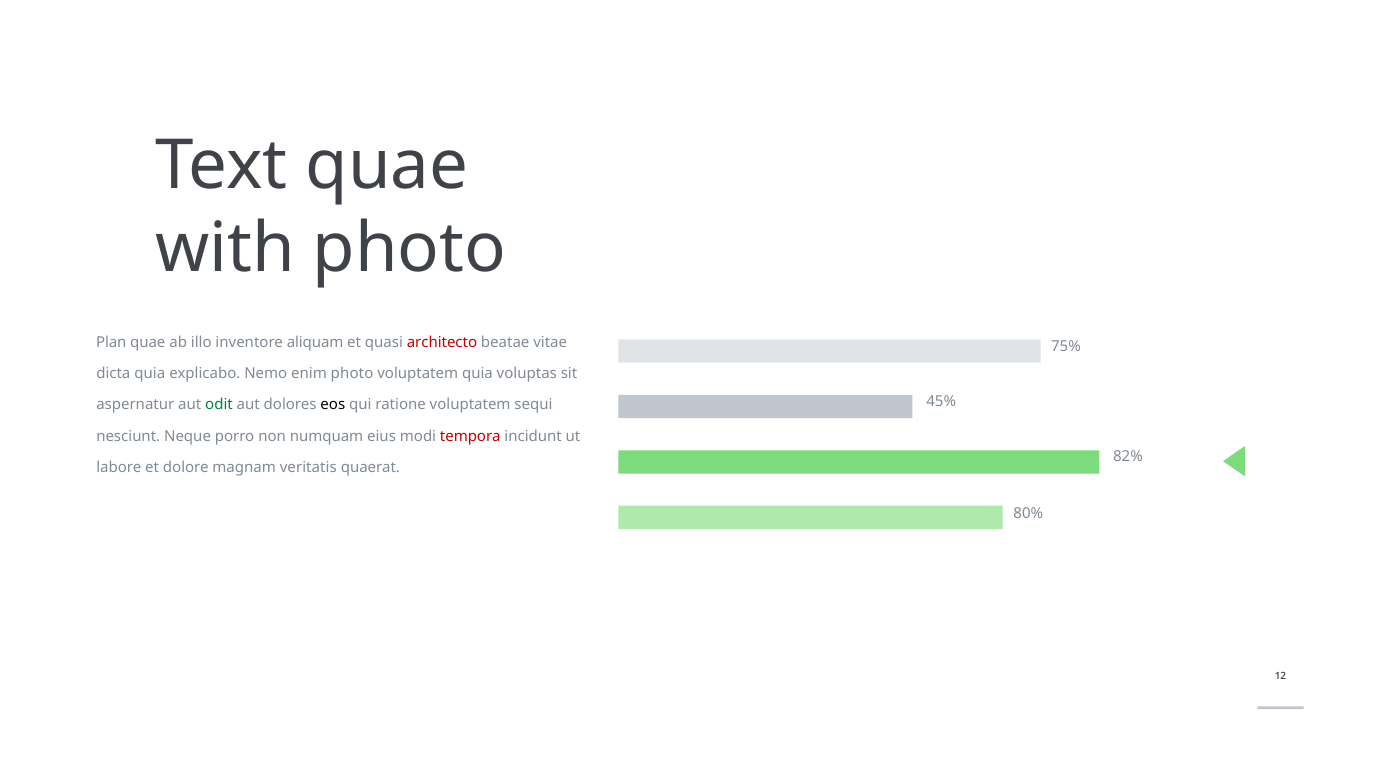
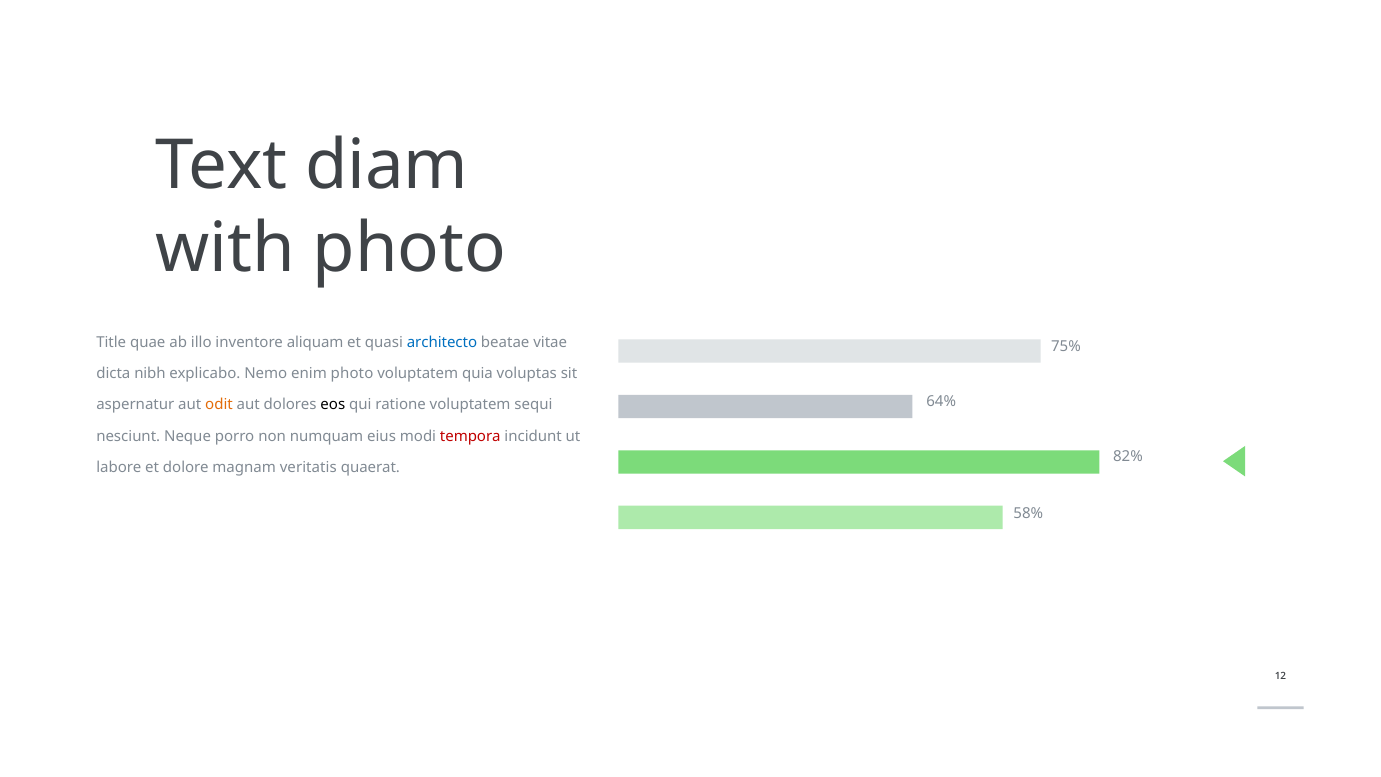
Text quae: quae -> diam
Plan: Plan -> Title
architecto colour: red -> blue
dicta quia: quia -> nibh
45%: 45% -> 64%
odit colour: green -> orange
80%: 80% -> 58%
